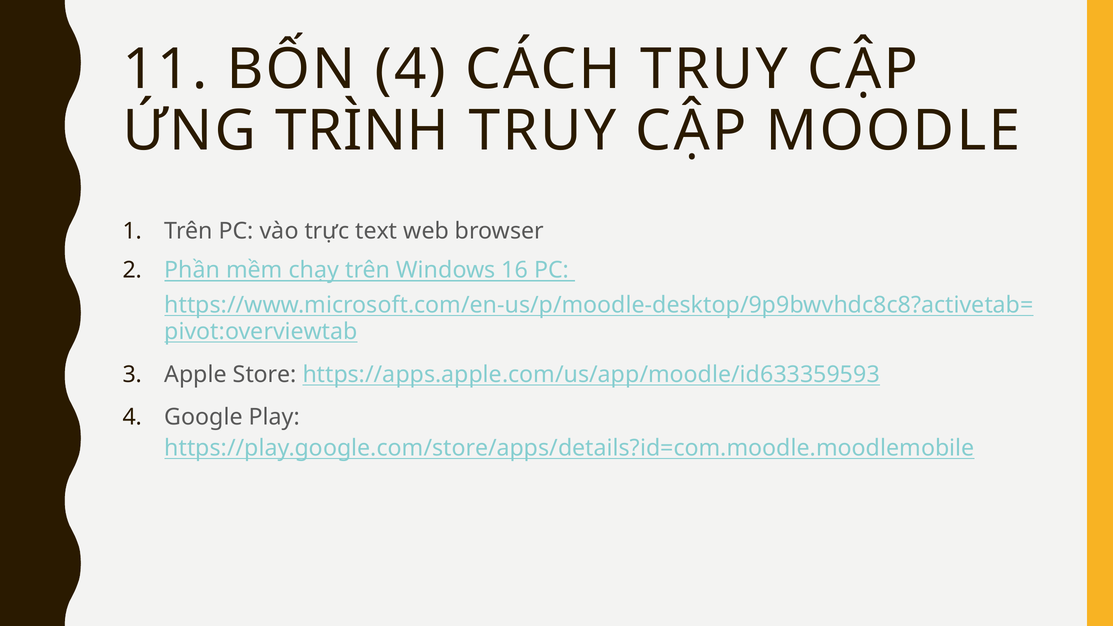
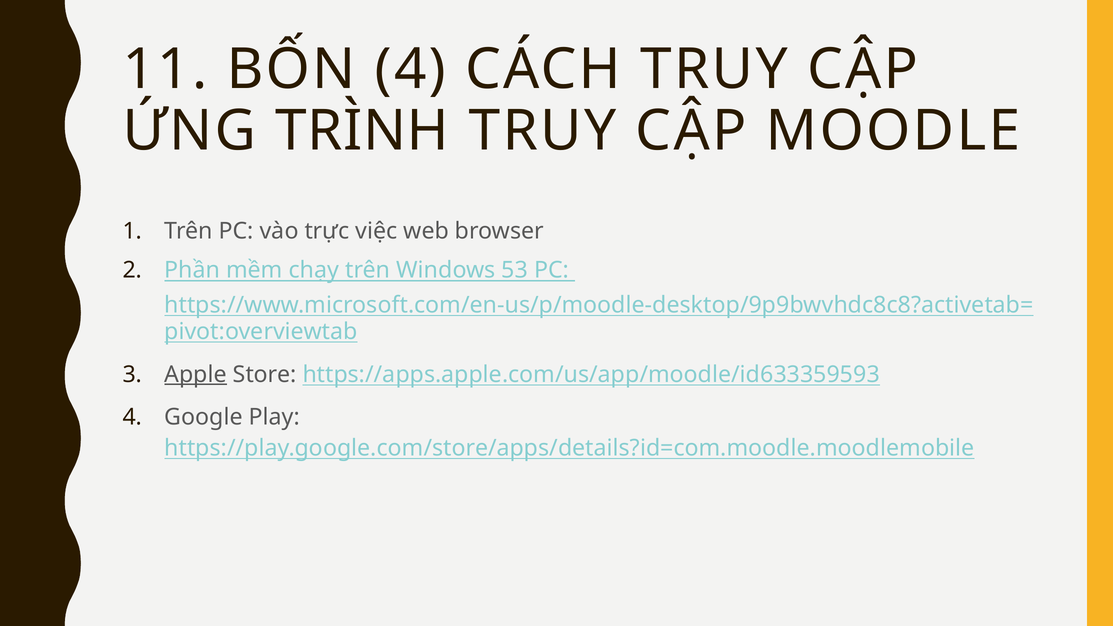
text: text -> việc
16: 16 -> 53
Apple underline: none -> present
